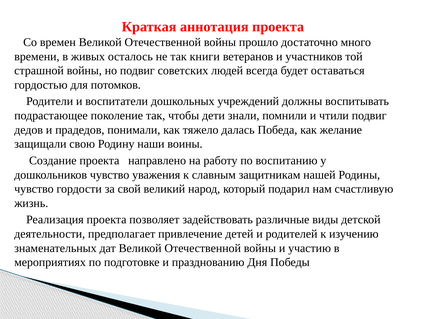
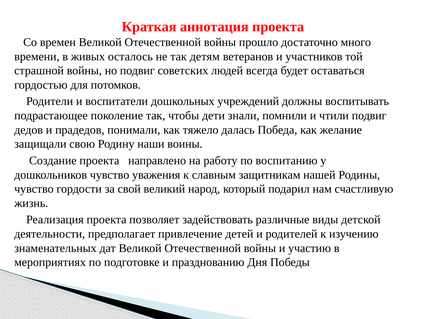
книги: книги -> детям
